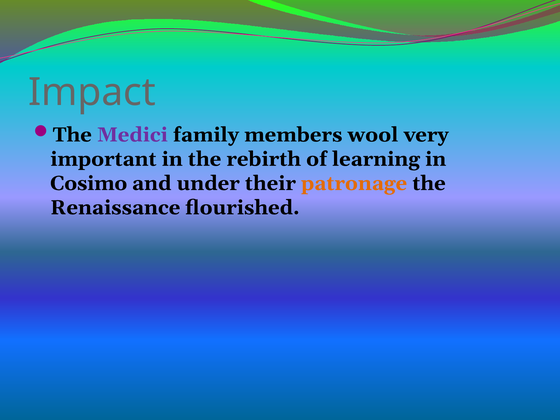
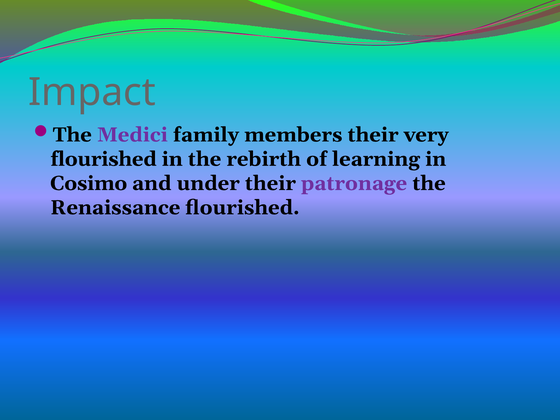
members wool: wool -> their
important at (103, 159): important -> flourished
patronage colour: orange -> purple
